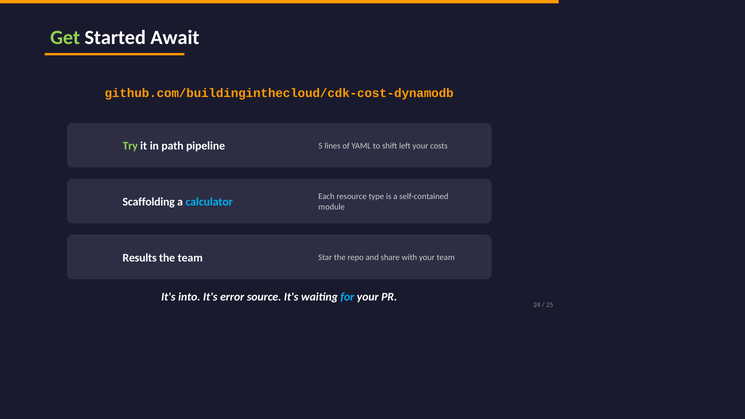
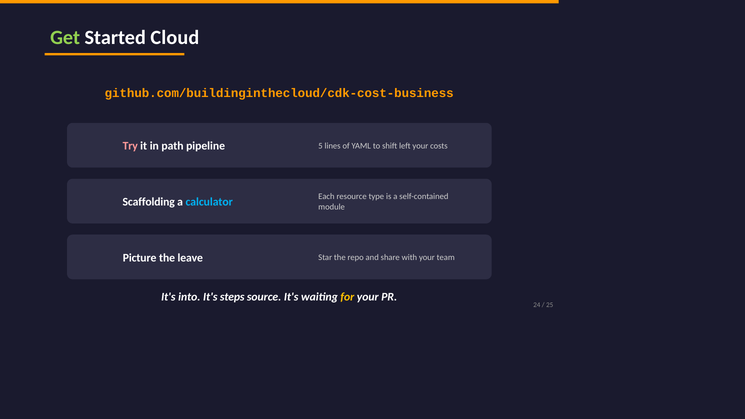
Await: Await -> Cloud
github.com/buildinginthecloud/cdk-cost-dynamodb: github.com/buildinginthecloud/cdk-cost-dynamodb -> github.com/buildinginthecloud/cdk-cost-business
Try colour: light green -> pink
Results: Results -> Picture
the team: team -> leave
error: error -> steps
for colour: light blue -> yellow
